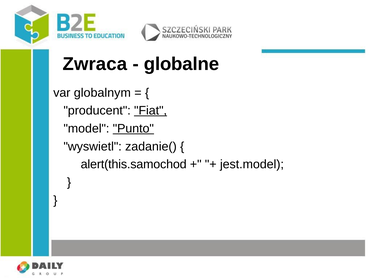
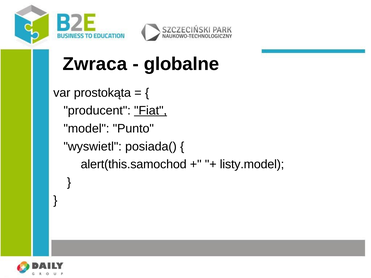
globalnym: globalnym -> prostokąta
Punto underline: present -> none
zadanie(: zadanie( -> posiada(
jest.model: jest.model -> listy.model
